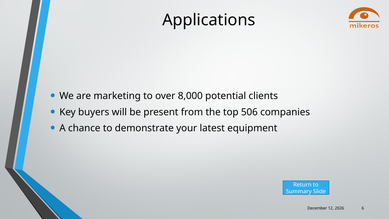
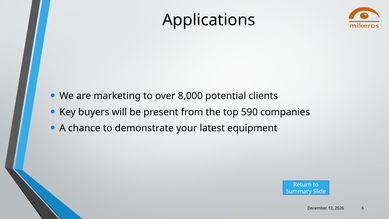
506: 506 -> 590
